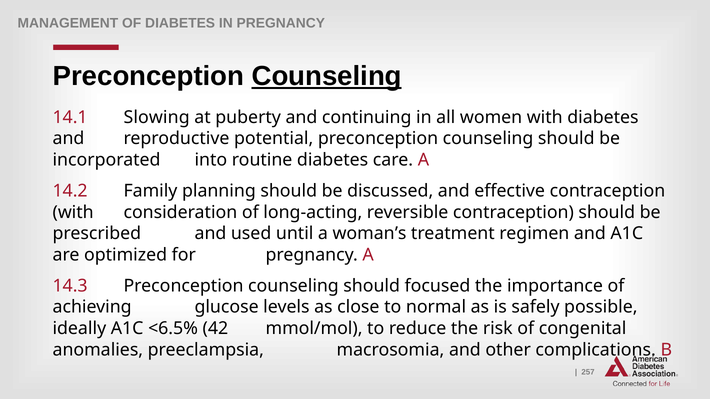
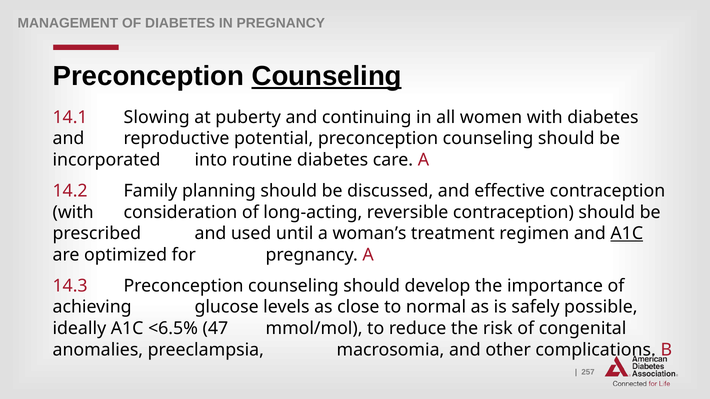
A1C at (627, 234) underline: none -> present
focused: focused -> develop
42: 42 -> 47
